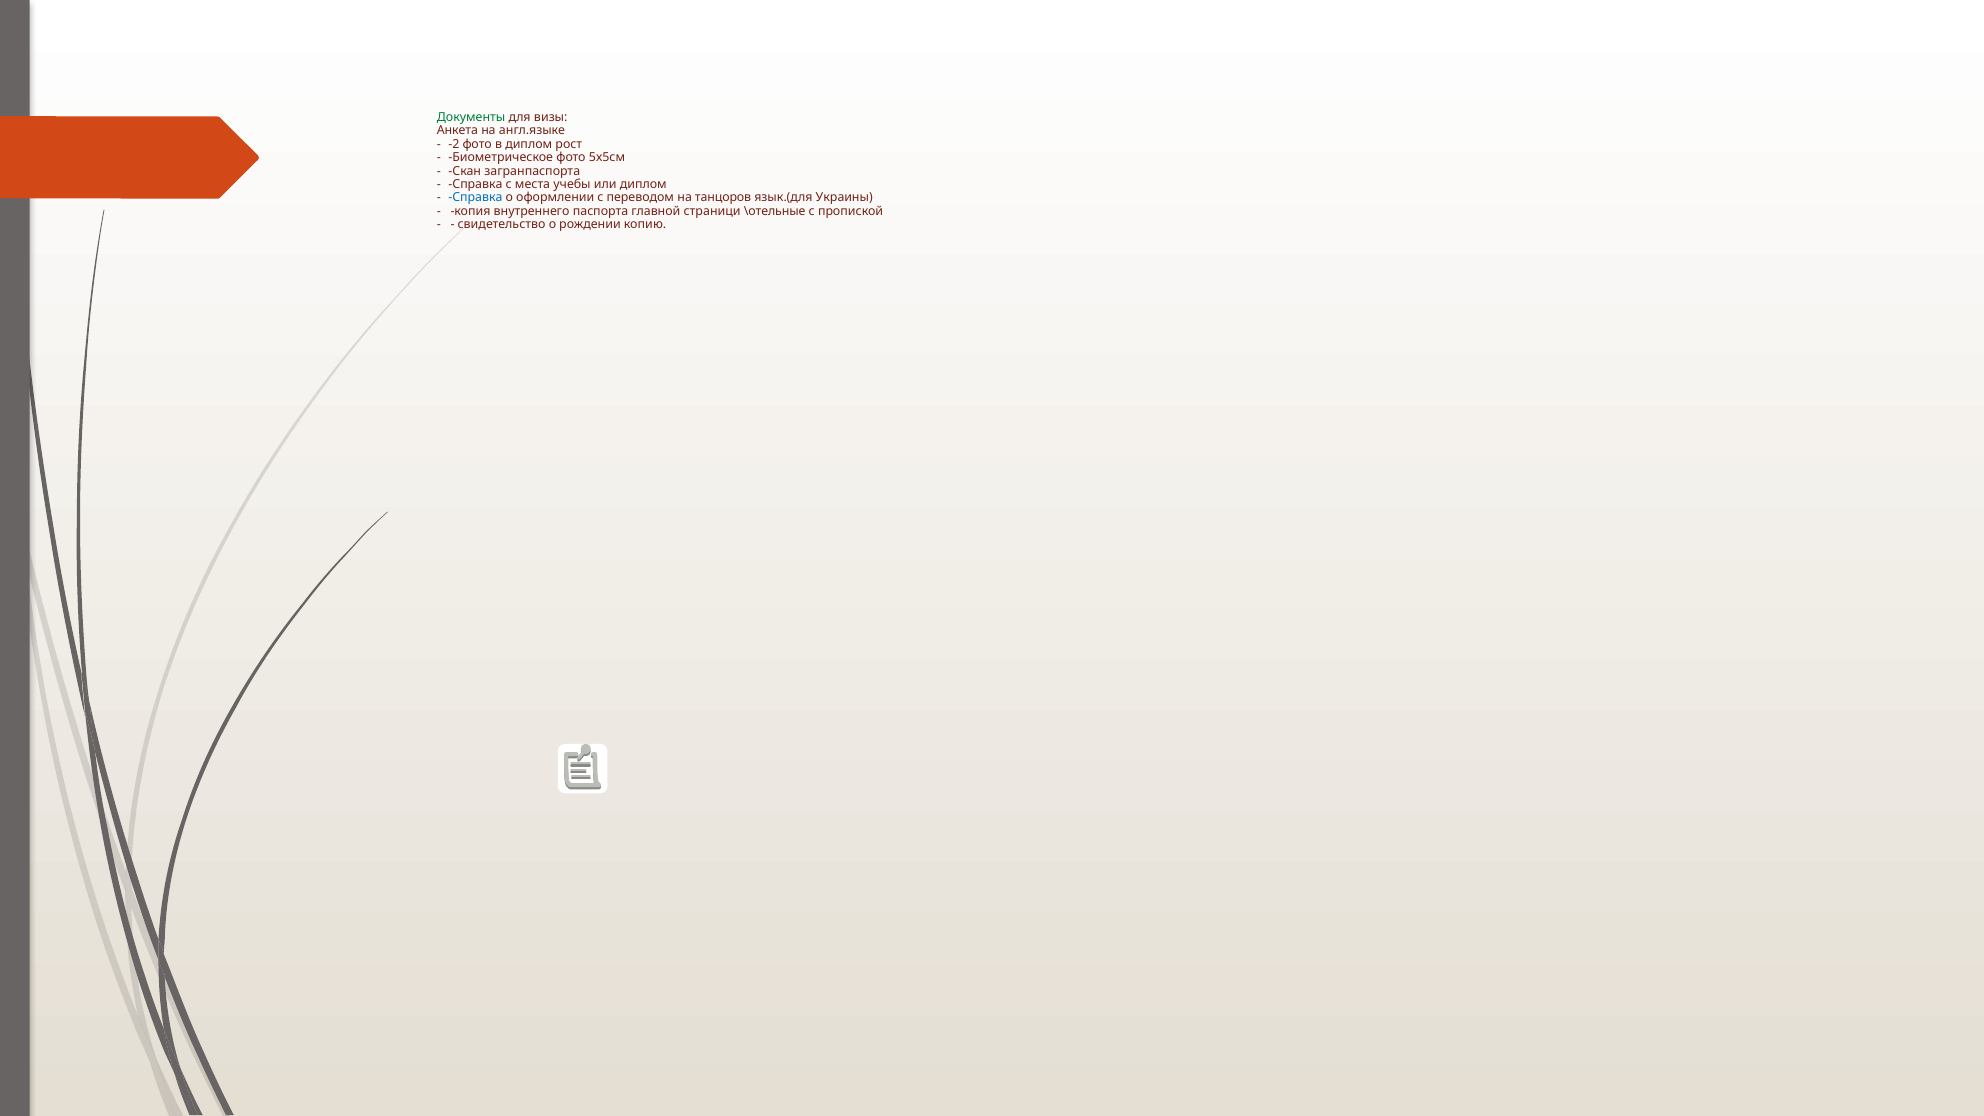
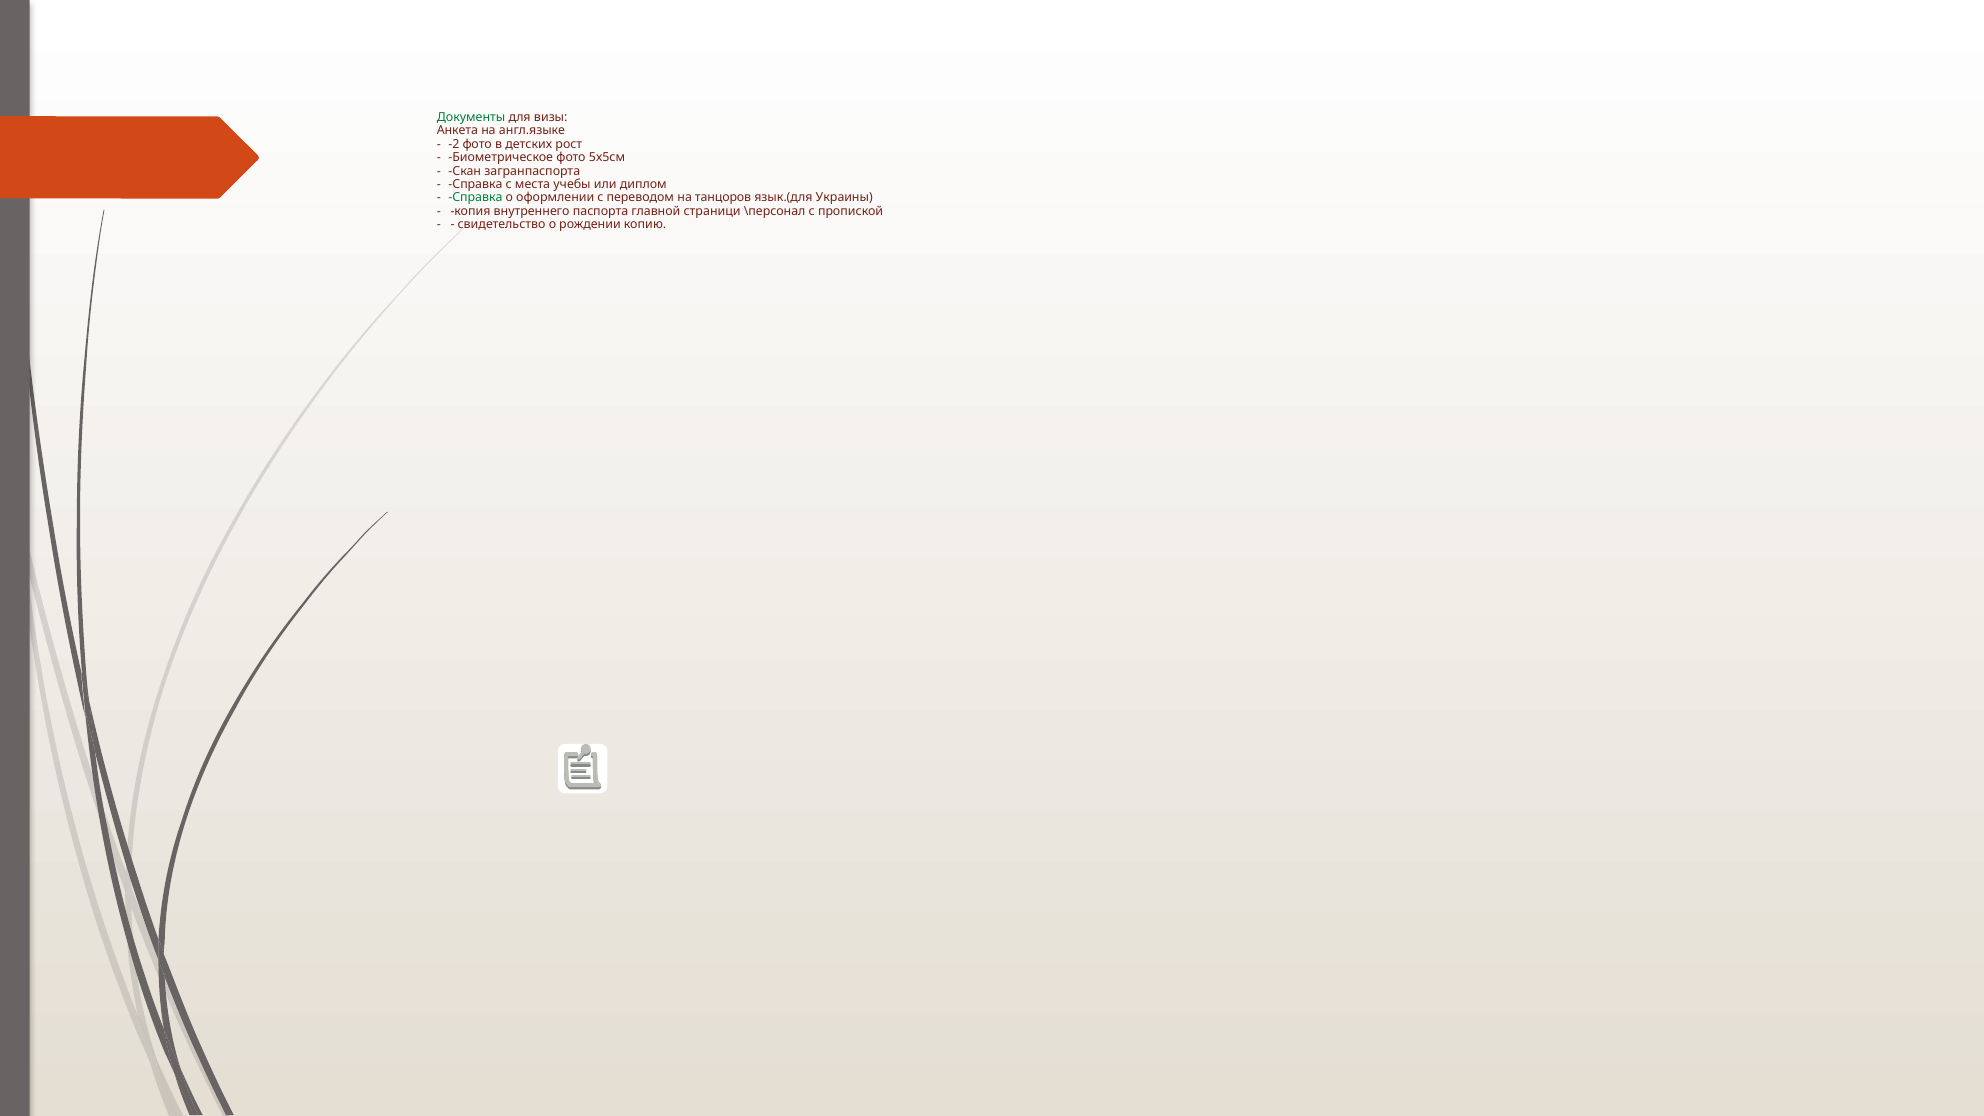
в диплом: диплом -> детских
Справка at (475, 198) colour: blue -> green
\отельные: \отельные -> \персонал
